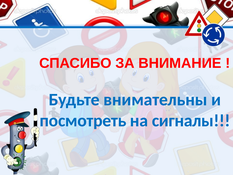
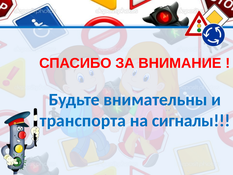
посмотреть: посмотреть -> транспорта
